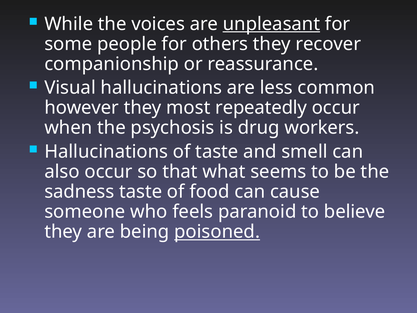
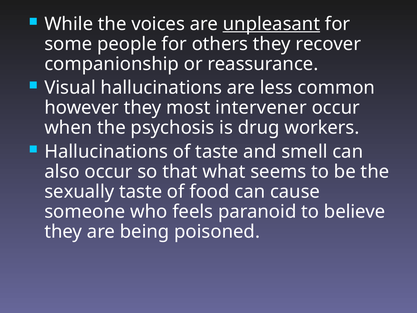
repeatedly: repeatedly -> intervener
sadness: sadness -> sexually
poisoned underline: present -> none
